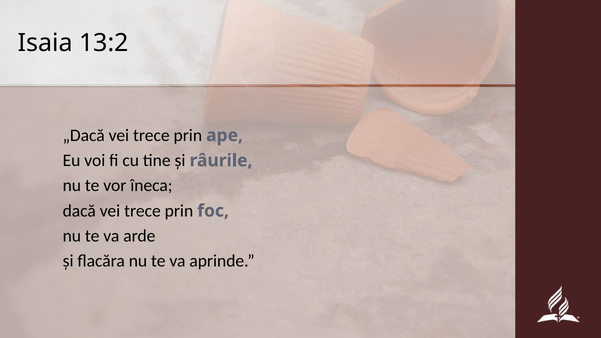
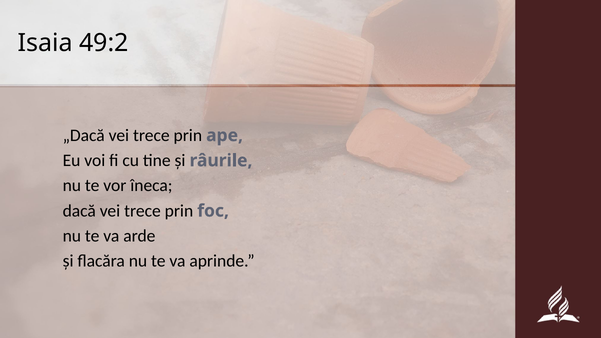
13:2: 13:2 -> 49:2
